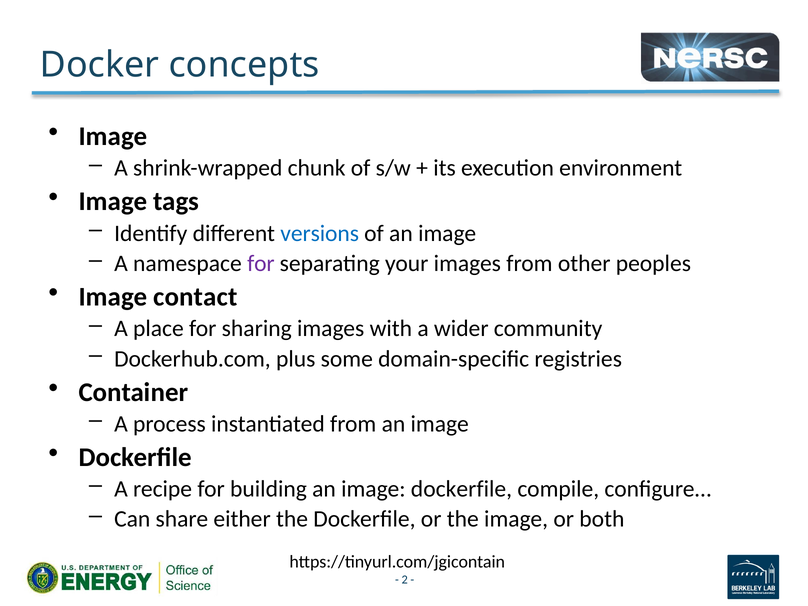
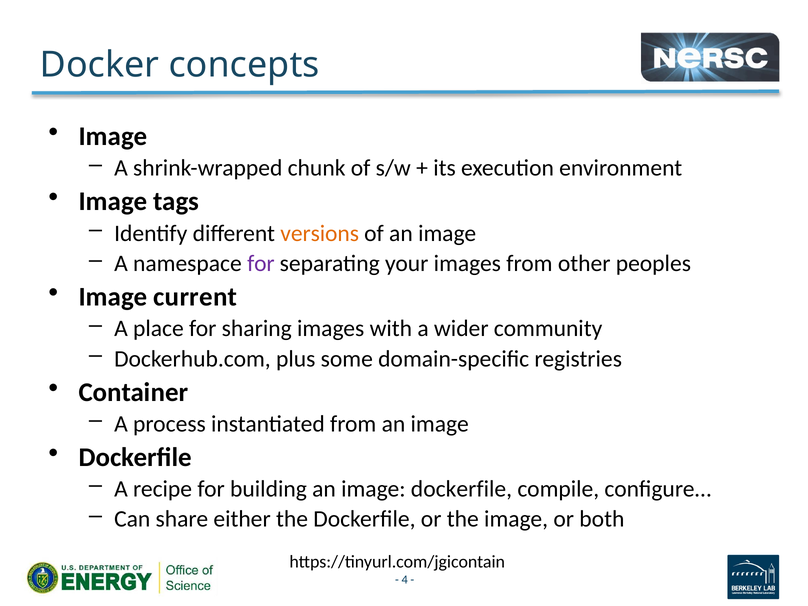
versions colour: blue -> orange
contact: contact -> current
2: 2 -> 4
